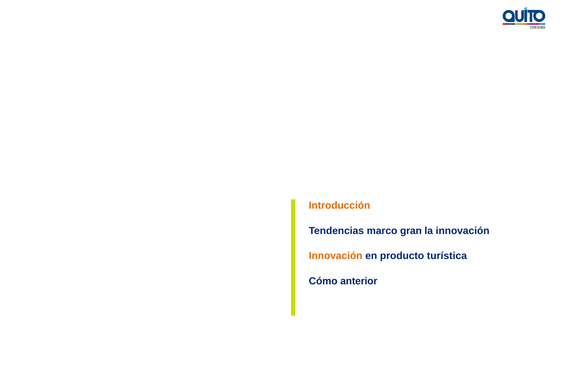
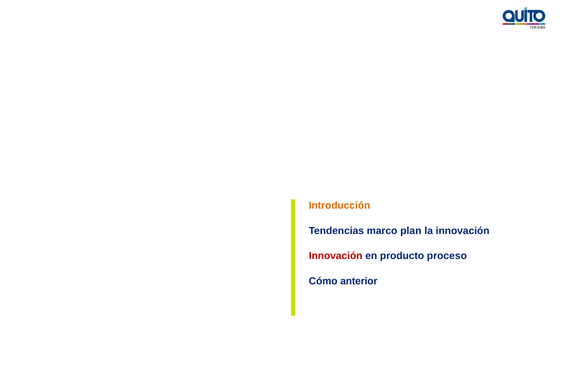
gran: gran -> plan
Innovación at (336, 256) colour: orange -> red
turística: turística -> proceso
